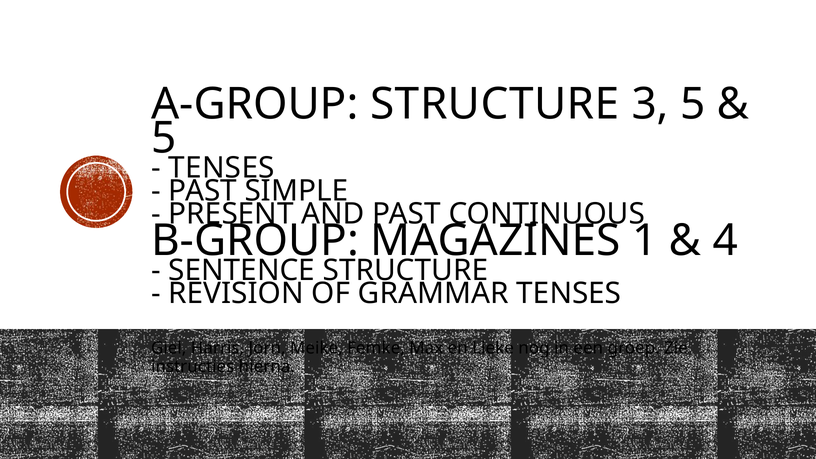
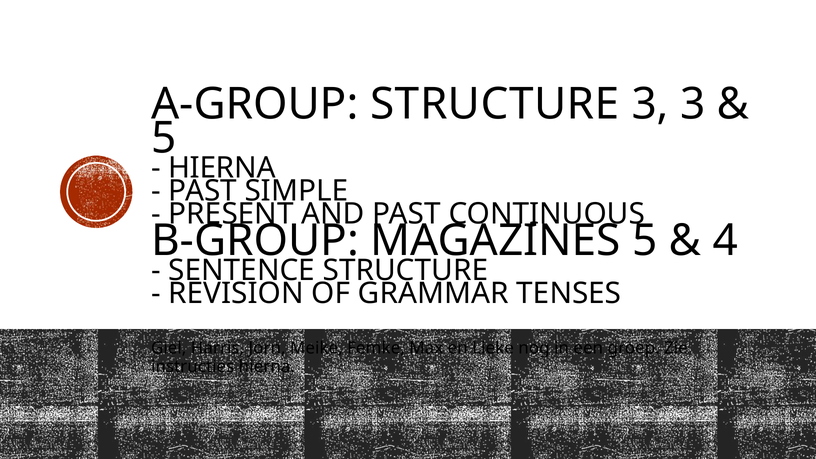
3 5: 5 -> 3
TENSES at (222, 168): TENSES -> HIERNA
MAGAZINES 1: 1 -> 5
